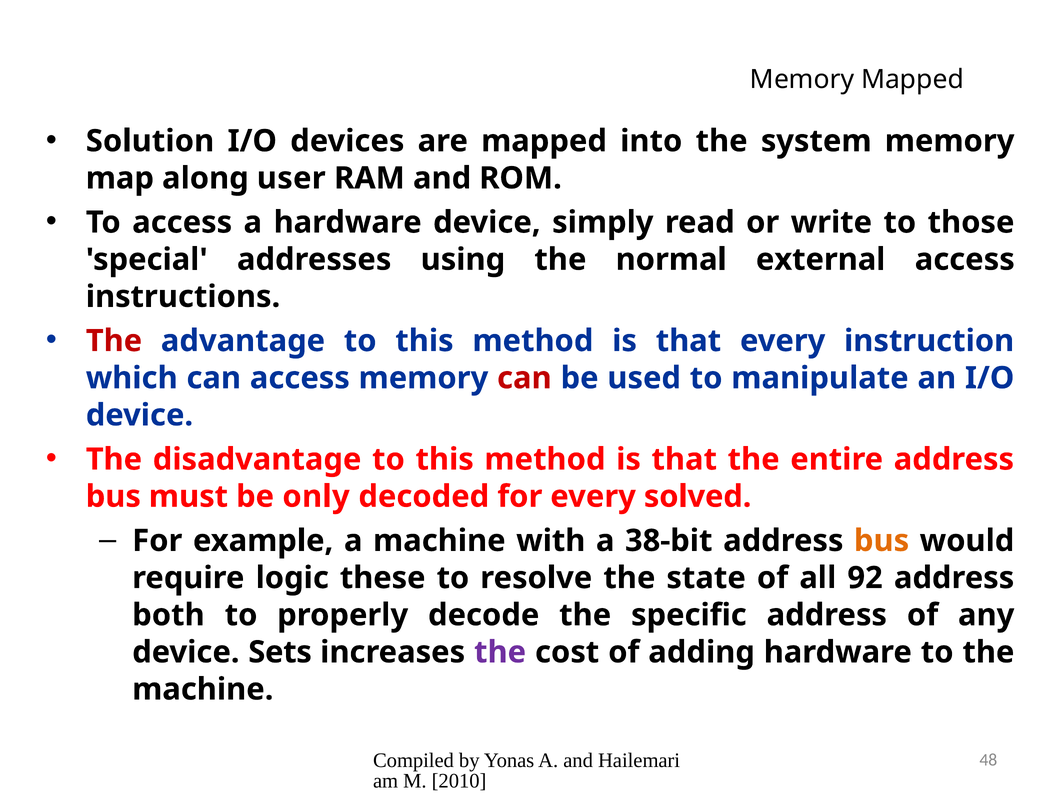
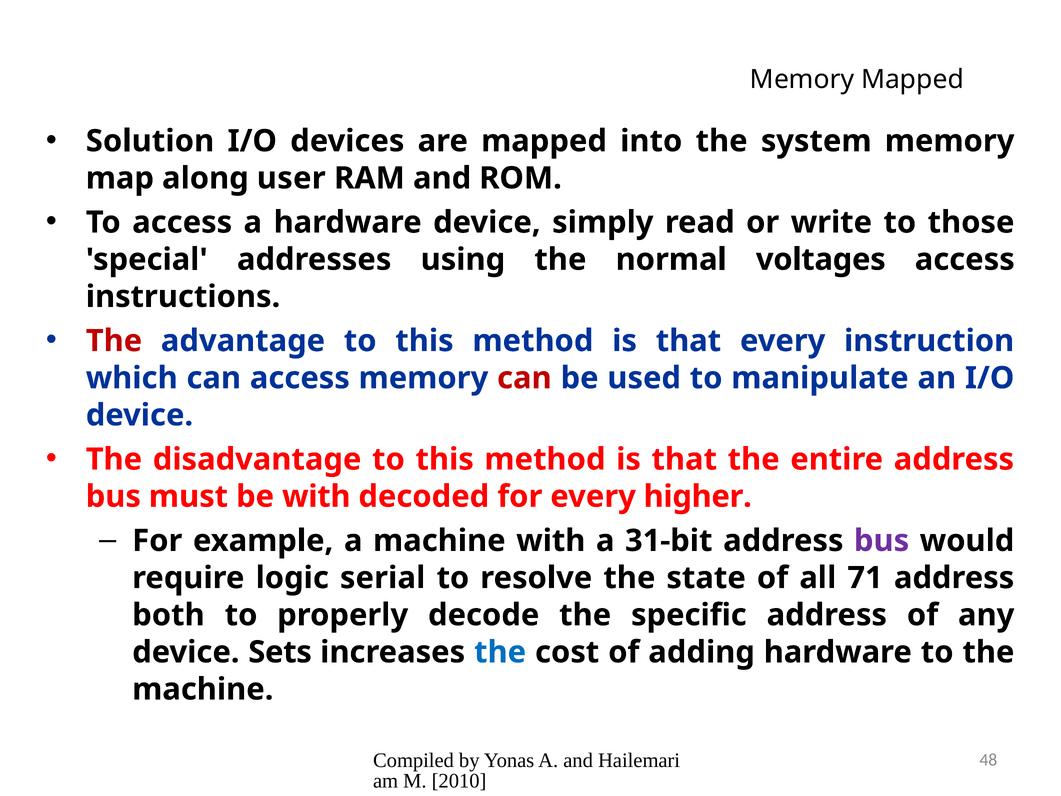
external: external -> voltages
be only: only -> with
solved: solved -> higher
38-bit: 38-bit -> 31-bit
bus at (882, 541) colour: orange -> purple
these: these -> serial
92: 92 -> 71
the at (500, 652) colour: purple -> blue
